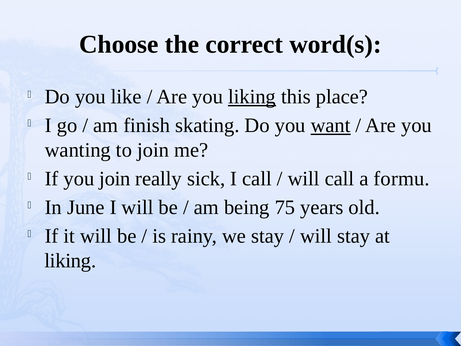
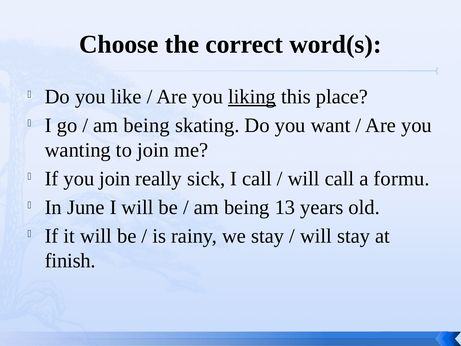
finish at (147, 125): finish -> being
want underline: present -> none
75: 75 -> 13
liking at (70, 261): liking -> finish
